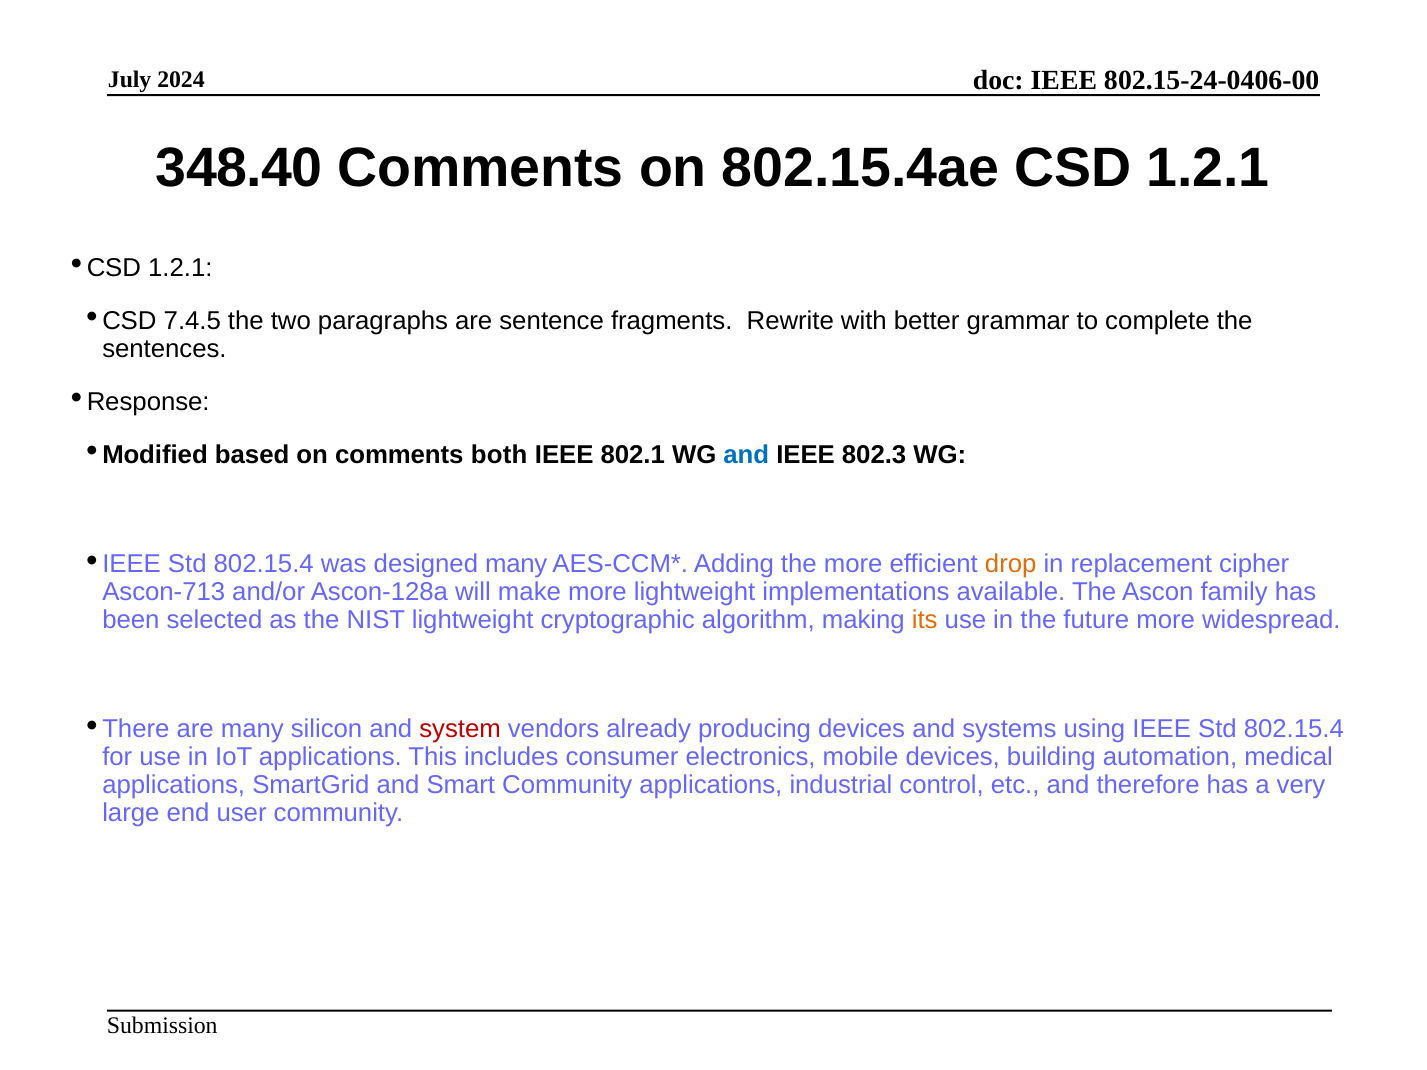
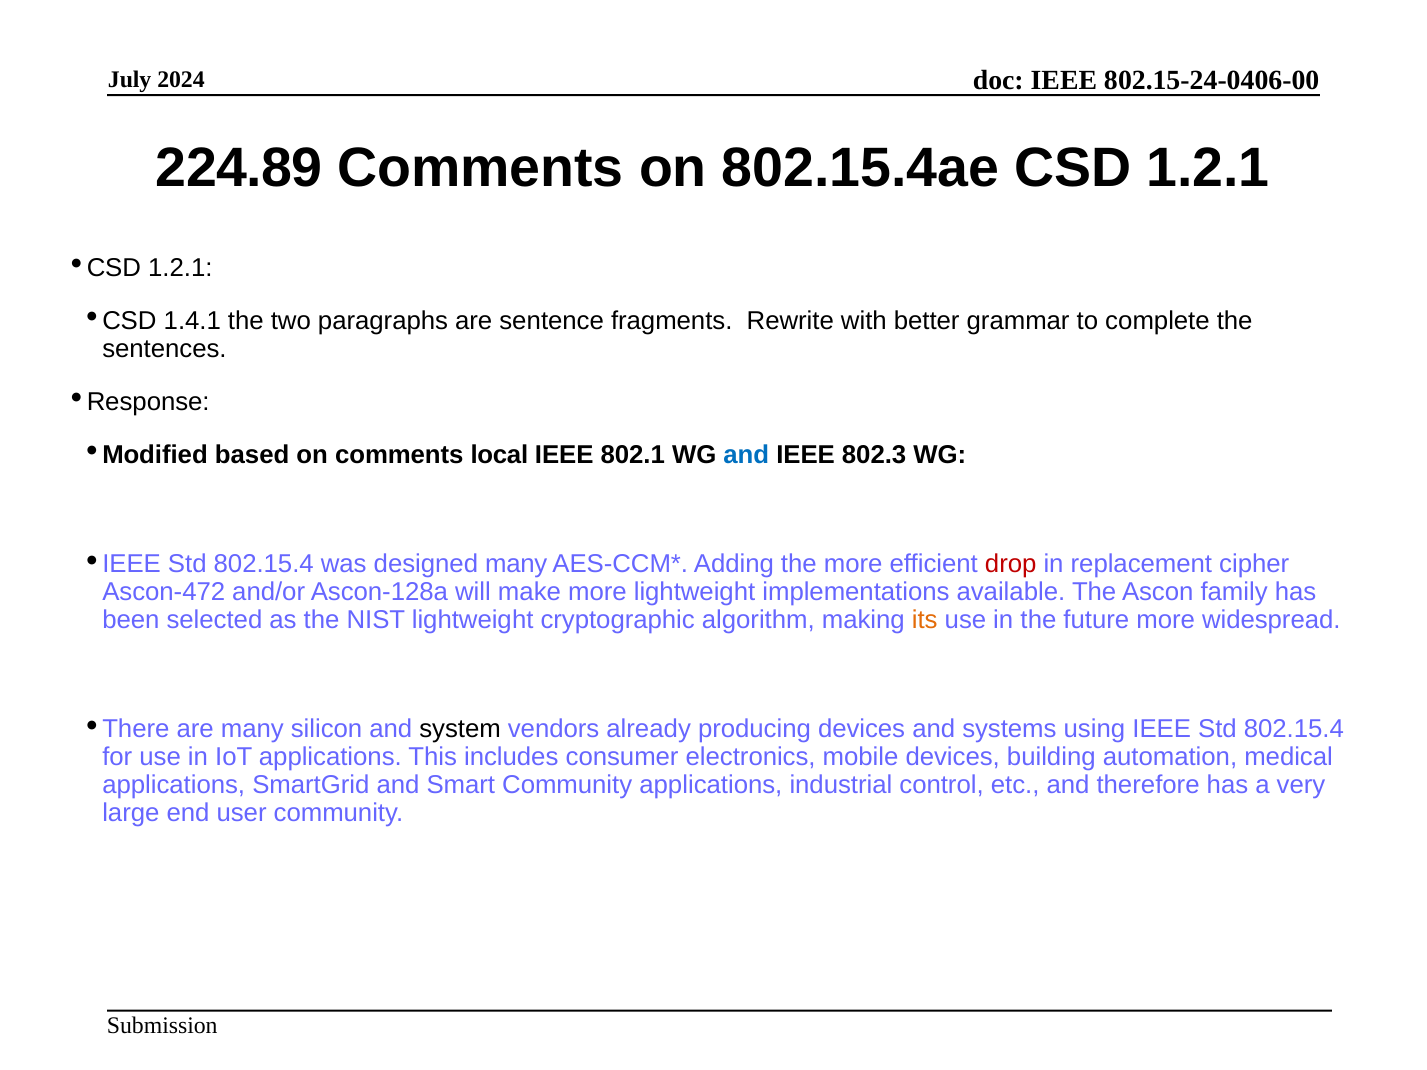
348.40: 348.40 -> 224.89
7.4.5: 7.4.5 -> 1.4.1
both: both -> local
drop colour: orange -> red
Ascon-713: Ascon-713 -> Ascon-472
system colour: red -> black
